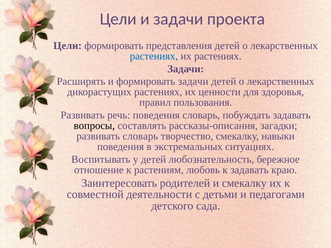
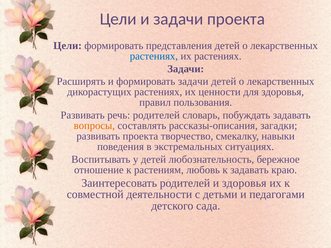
речь поведения: поведения -> родителей
вопросы colour: black -> orange
развивать словарь: словарь -> проекта
и смекалку: смекалку -> здоровья
